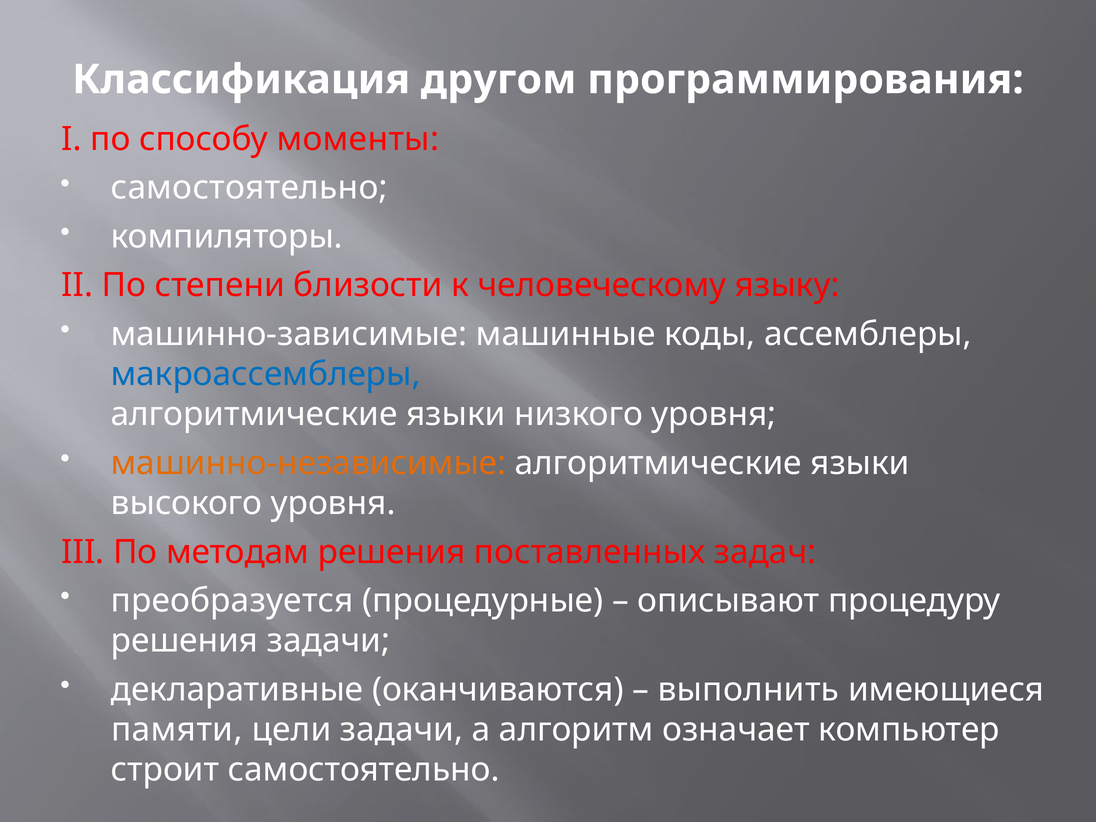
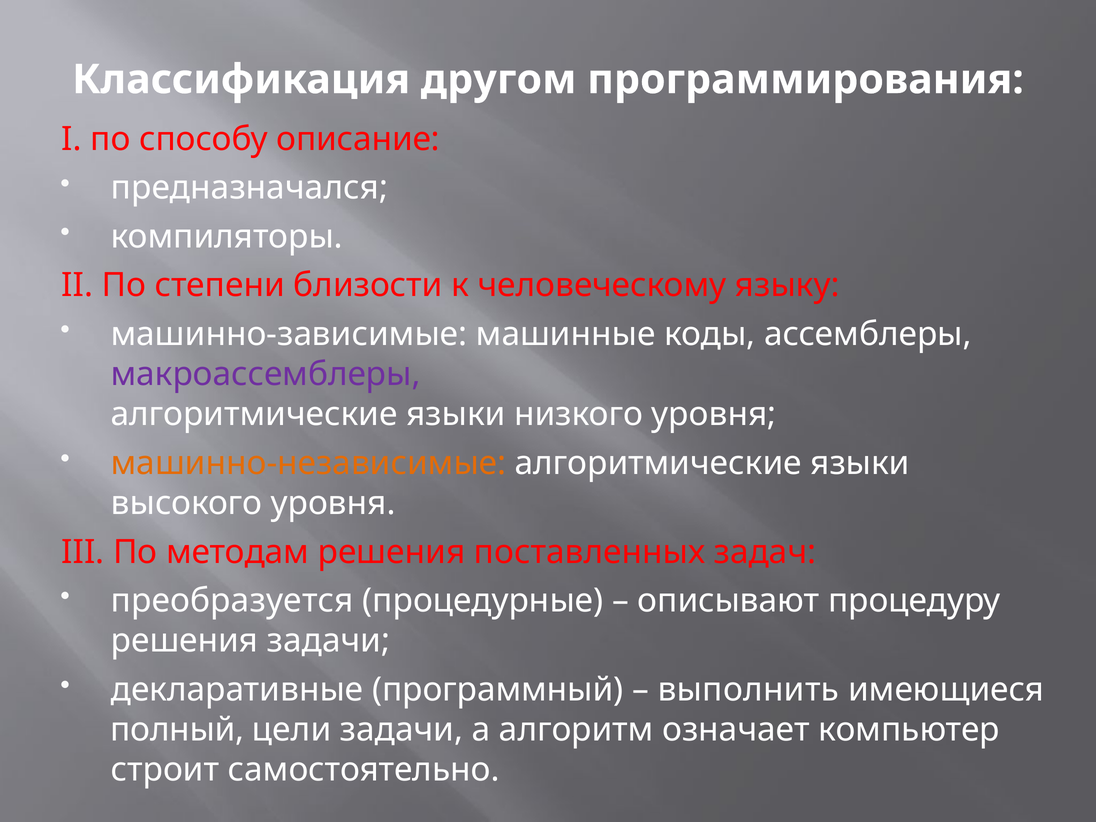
моменты: моменты -> описание
самостоятельно at (249, 188): самостоятельно -> предназначался
макроассемблеры colour: blue -> purple
оканчиваются: оканчиваются -> программный
памяти: памяти -> полный
